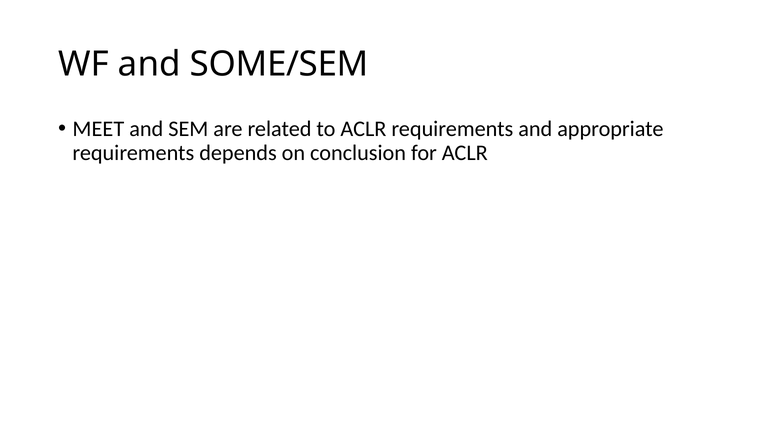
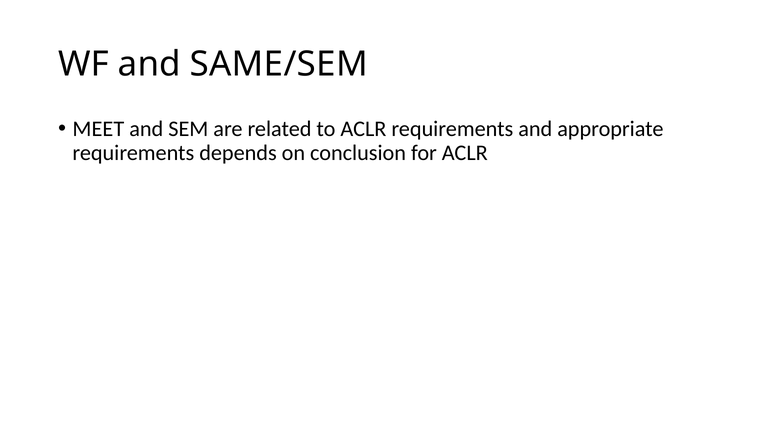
SOME/SEM: SOME/SEM -> SAME/SEM
